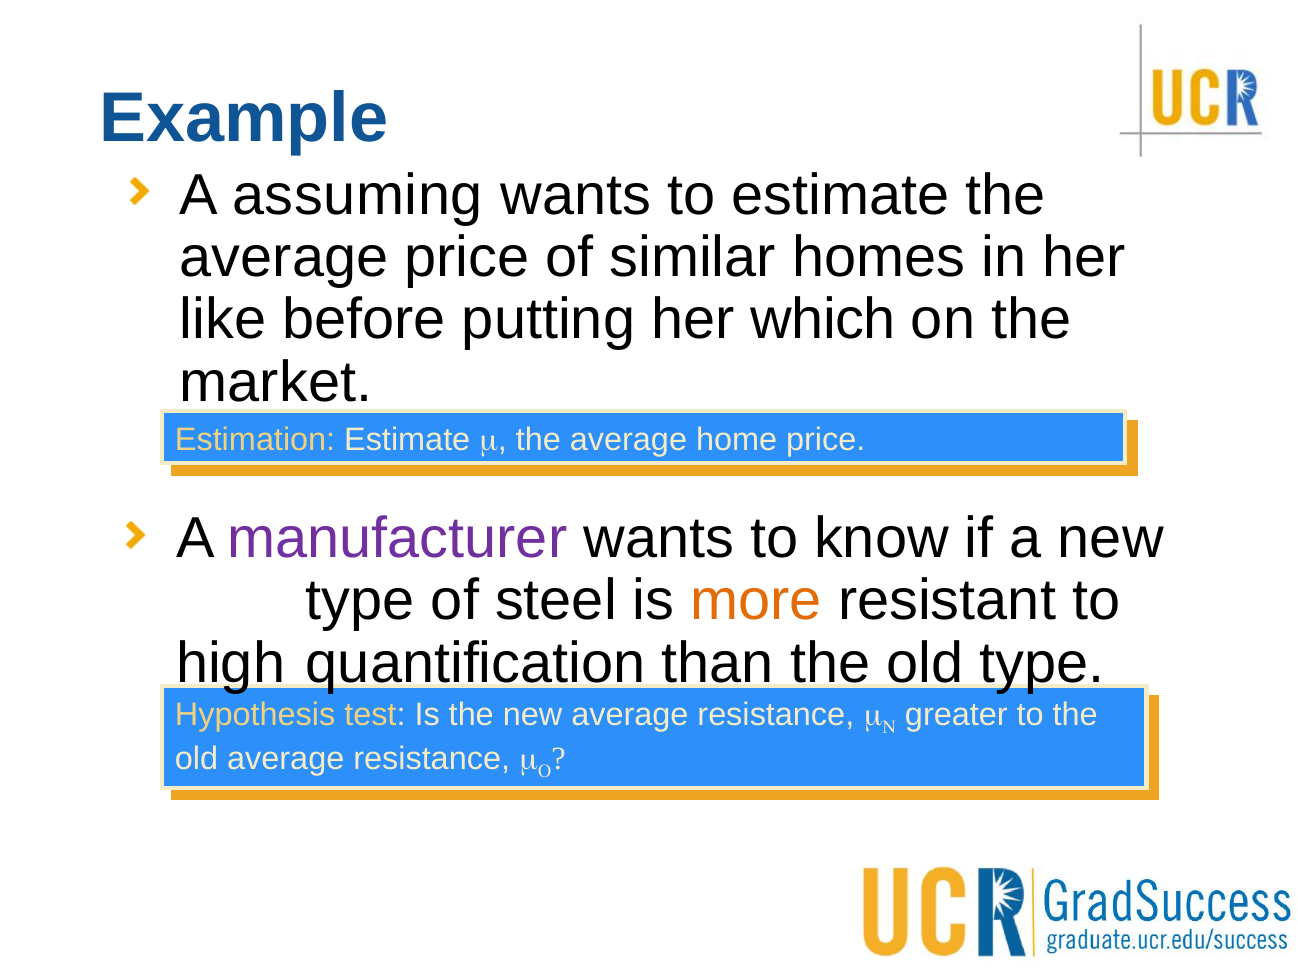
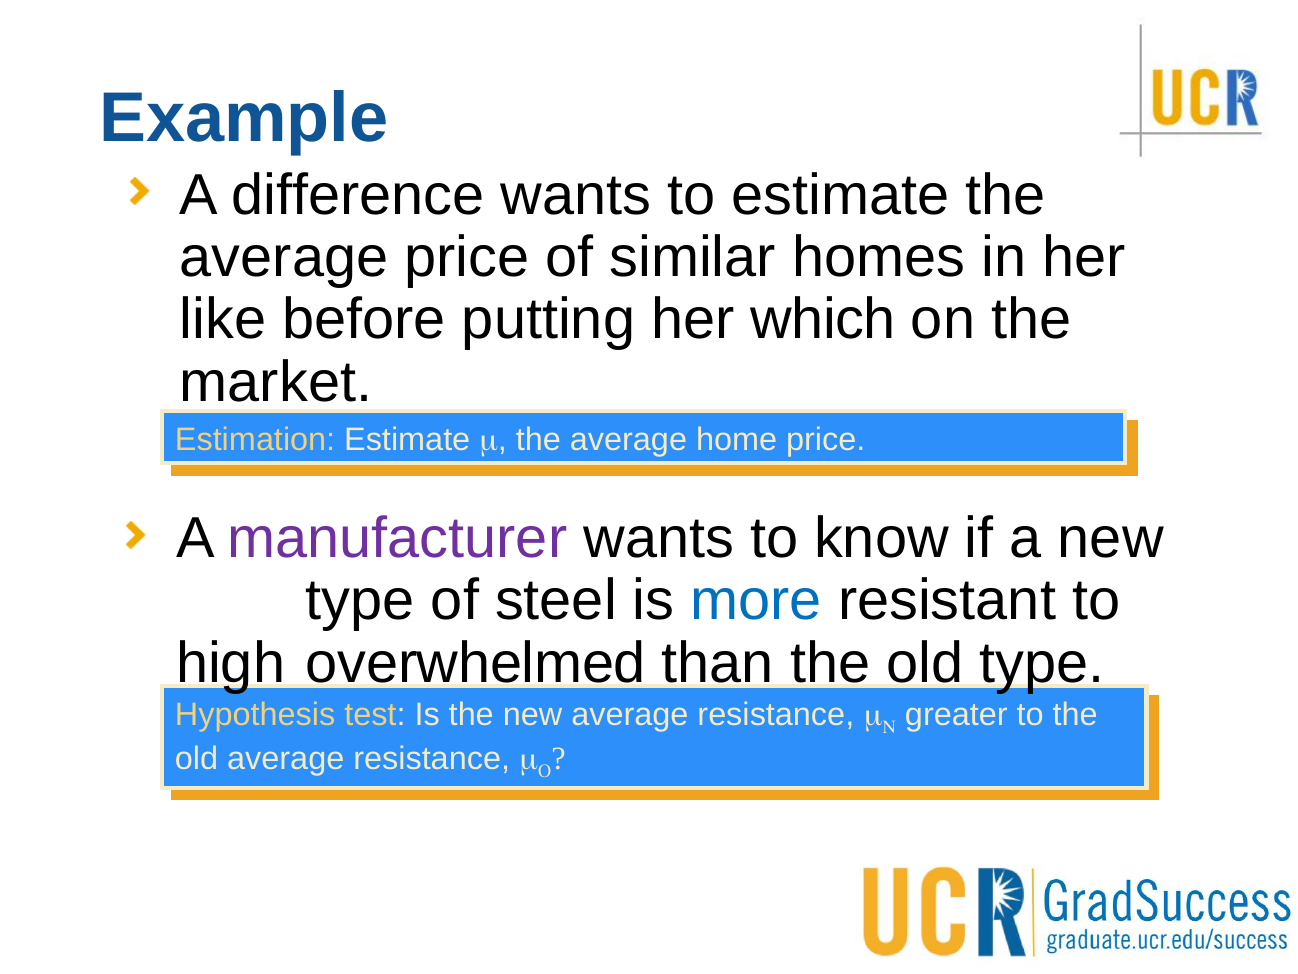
assuming: assuming -> difference
more colour: orange -> blue
quantification: quantification -> overwhelmed
